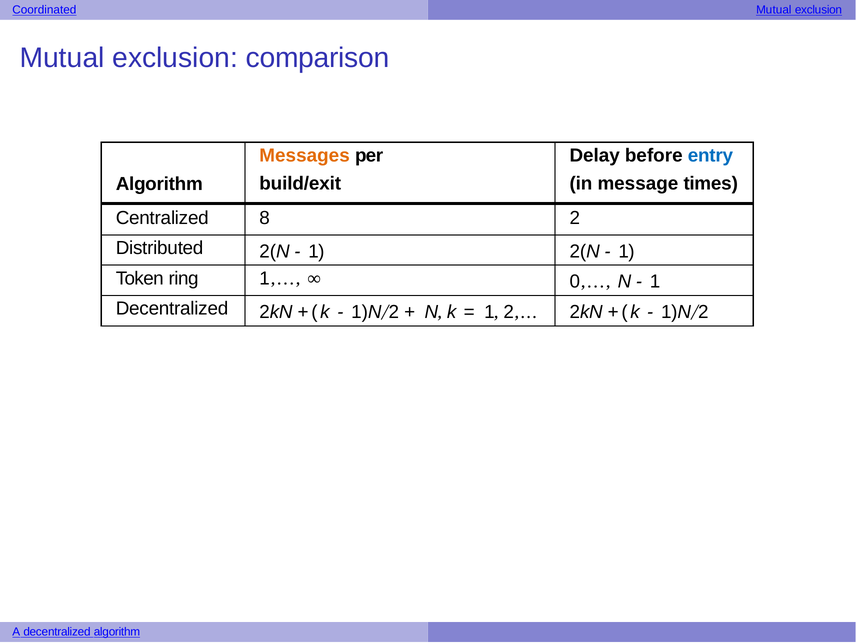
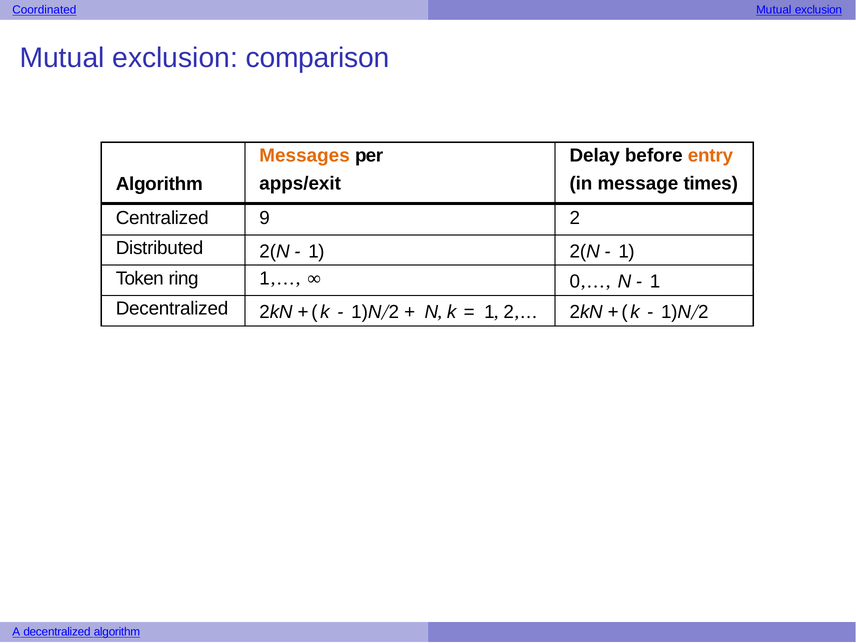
entry colour: blue -> orange
build/exit: build/exit -> apps/exit
8: 8 -> 9
